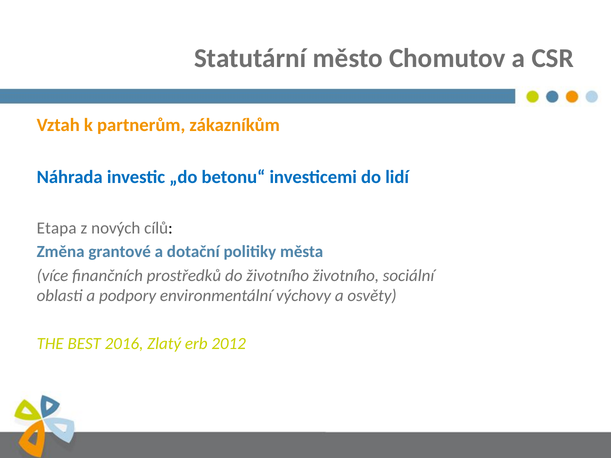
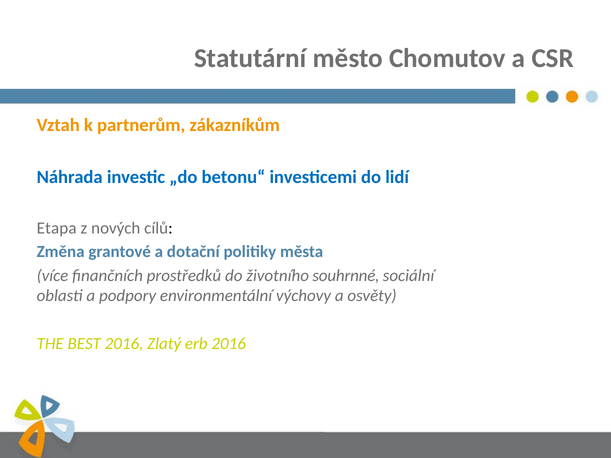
životního životního: životního -> souhrnné
erb 2012: 2012 -> 2016
